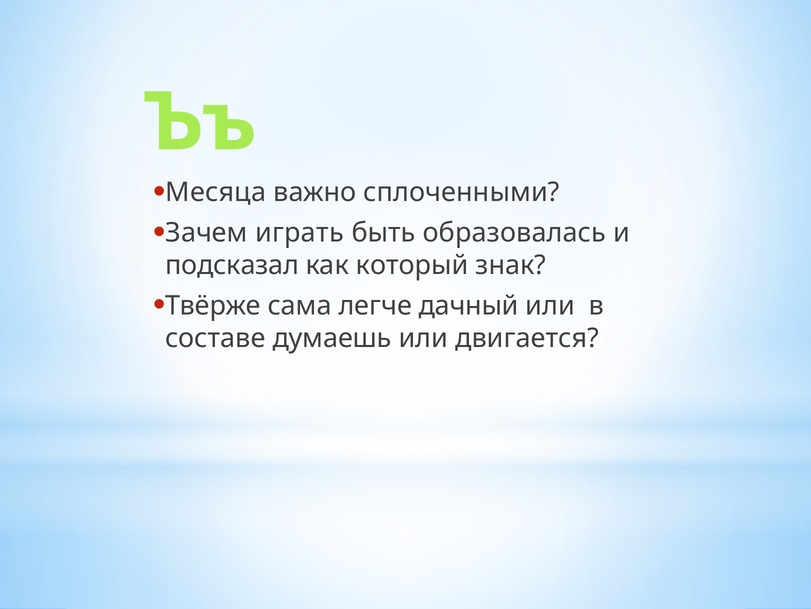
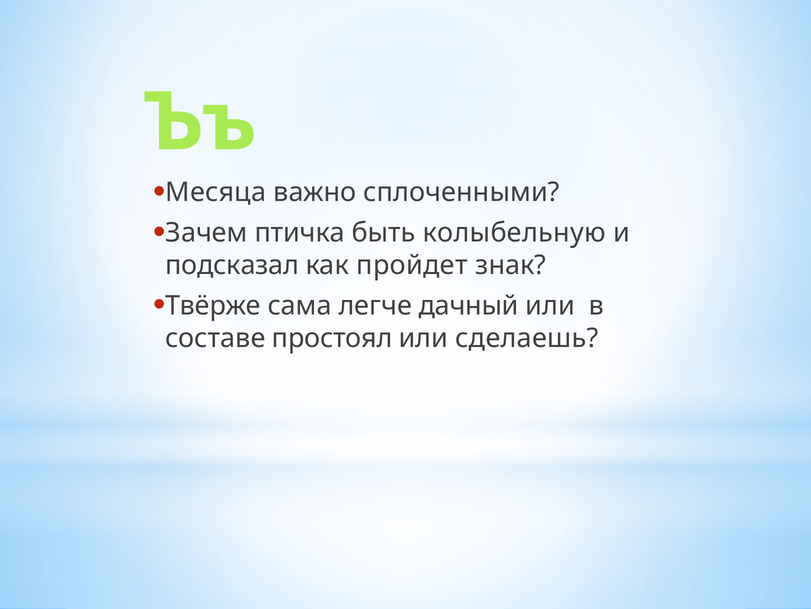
играть: играть -> птичка
образовалась: образовалась -> колыбельную
который: который -> пройдет
думаешь: думаешь -> простоял
двигается: двигается -> сделаешь
